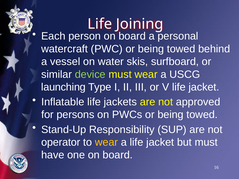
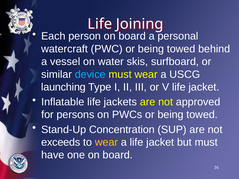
device colour: light green -> light blue
Responsibility: Responsibility -> Concentration
operator: operator -> exceeds
